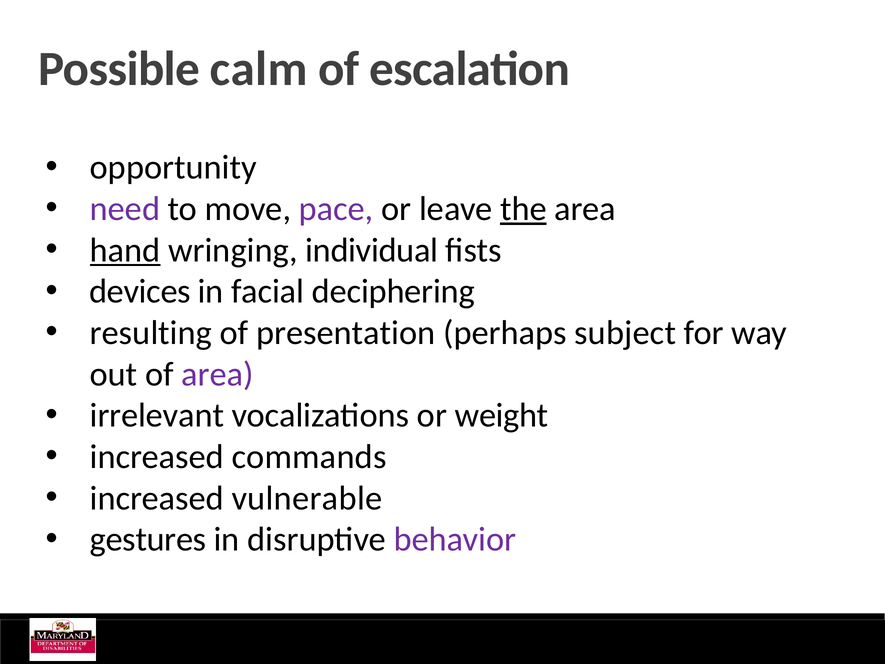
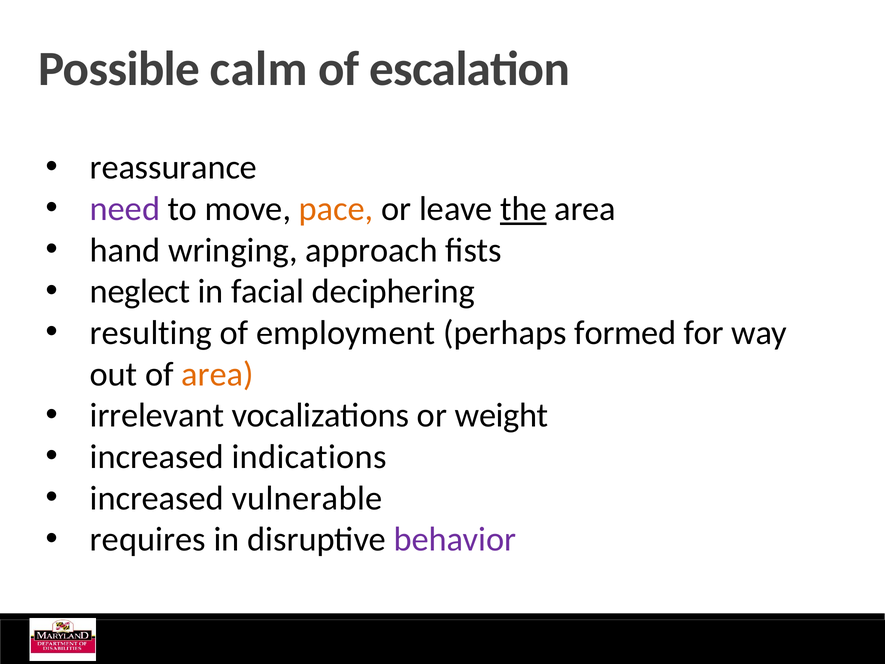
opportunity: opportunity -> reassurance
pace colour: purple -> orange
hand underline: present -> none
individual: individual -> approach
devices: devices -> neglect
presentation: presentation -> employment
subject: subject -> formed
area at (217, 374) colour: purple -> orange
commands: commands -> indications
gestures: gestures -> requires
